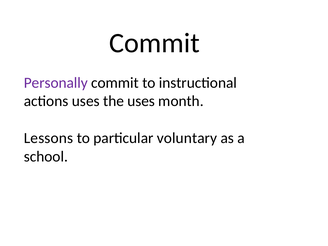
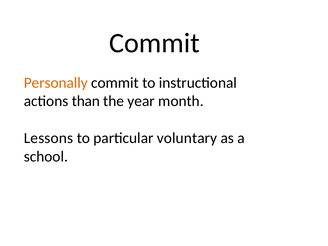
Personally colour: purple -> orange
actions uses: uses -> than
the uses: uses -> year
